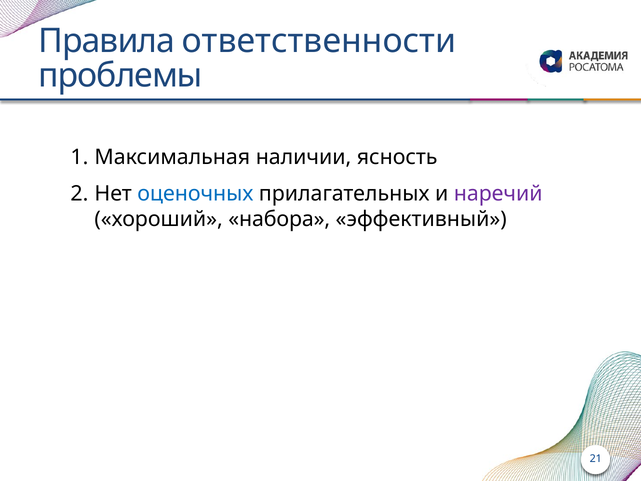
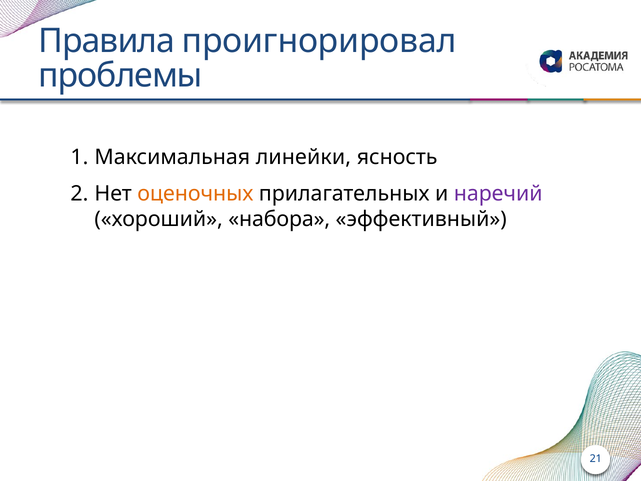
ответственности: ответственности -> проигнорировал
наличии: наличии -> линейки
оценочных colour: blue -> orange
